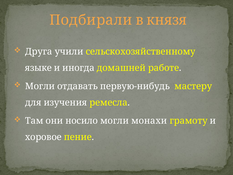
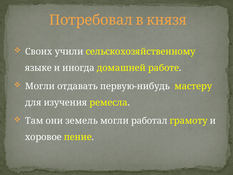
Подбирали: Подбирали -> Потребовал
Друга: Друга -> Своих
носило: носило -> земель
монахи: монахи -> работал
